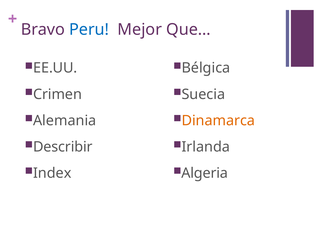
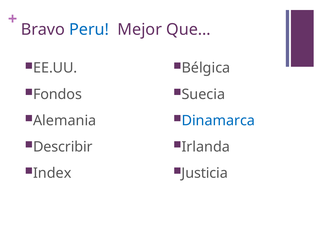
Crimen: Crimen -> Fondos
Dinamarca colour: orange -> blue
Algeria: Algeria -> Justicia
